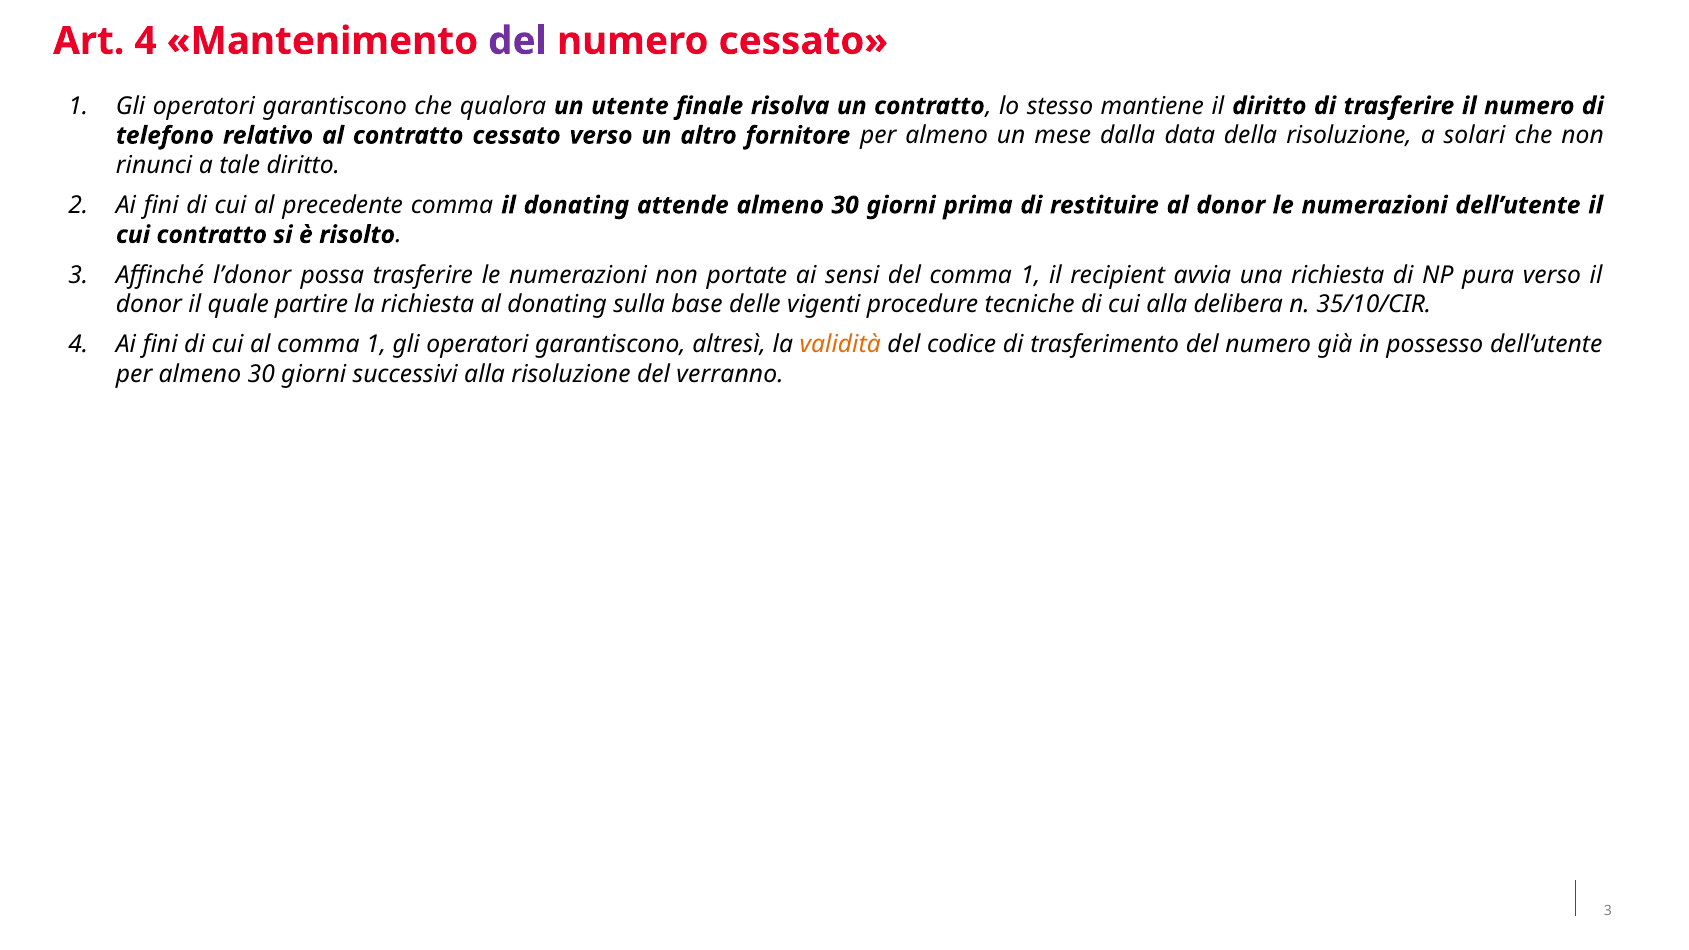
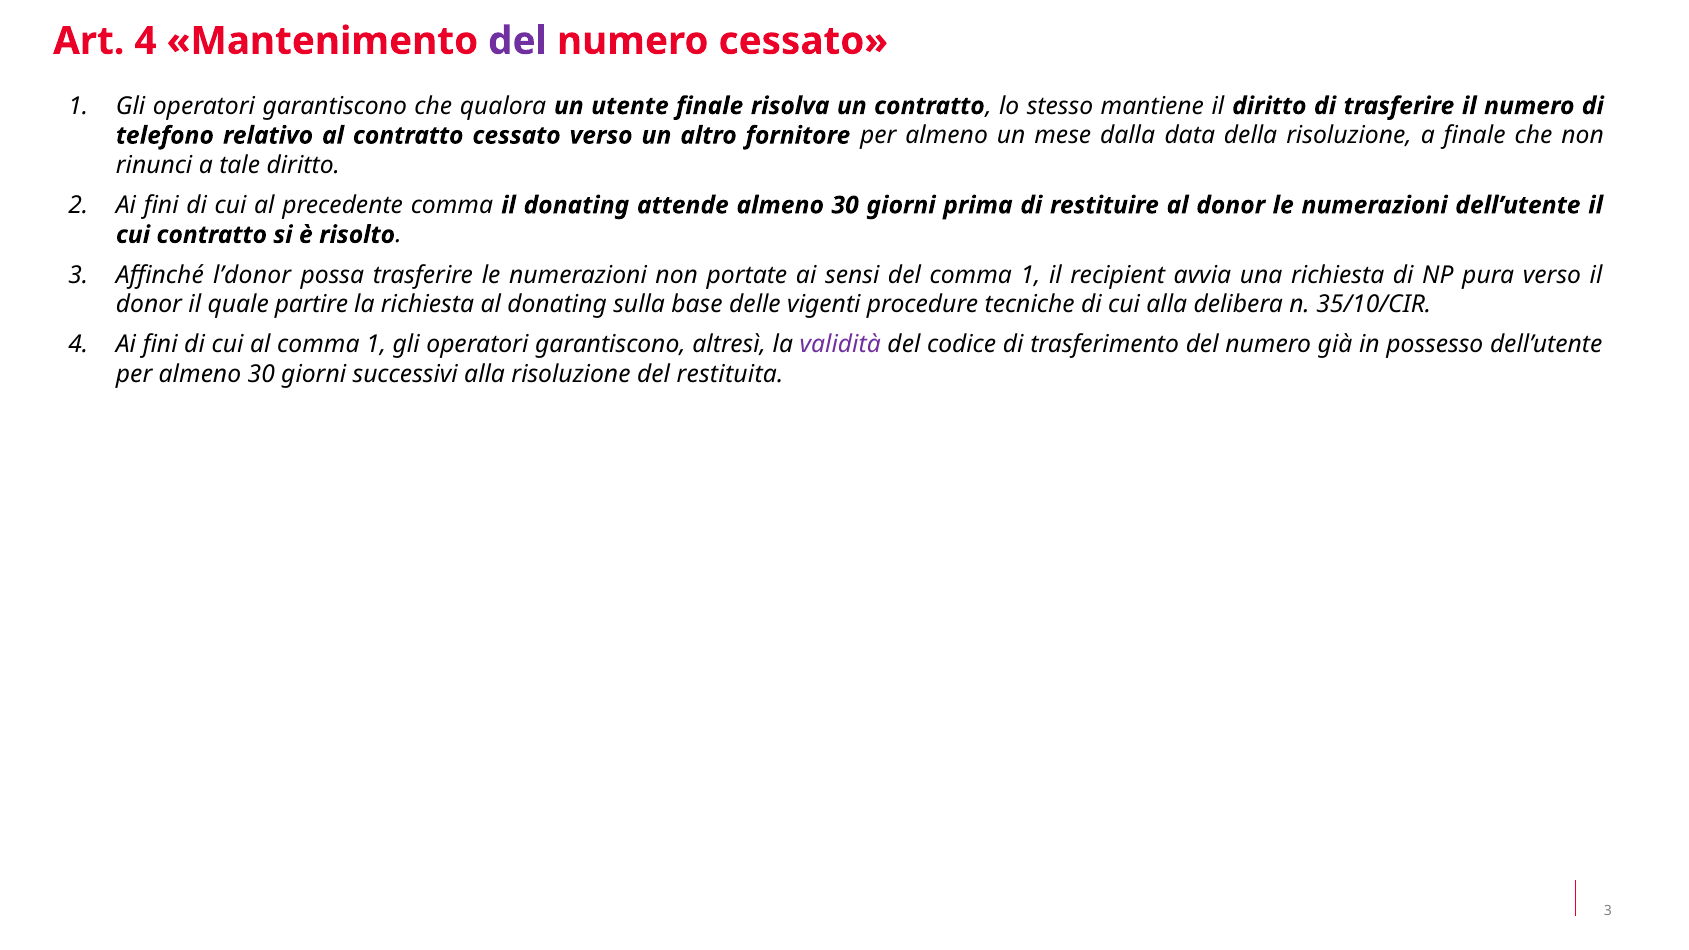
a solari: solari -> finale
validità colour: orange -> purple
verranno: verranno -> restituita
